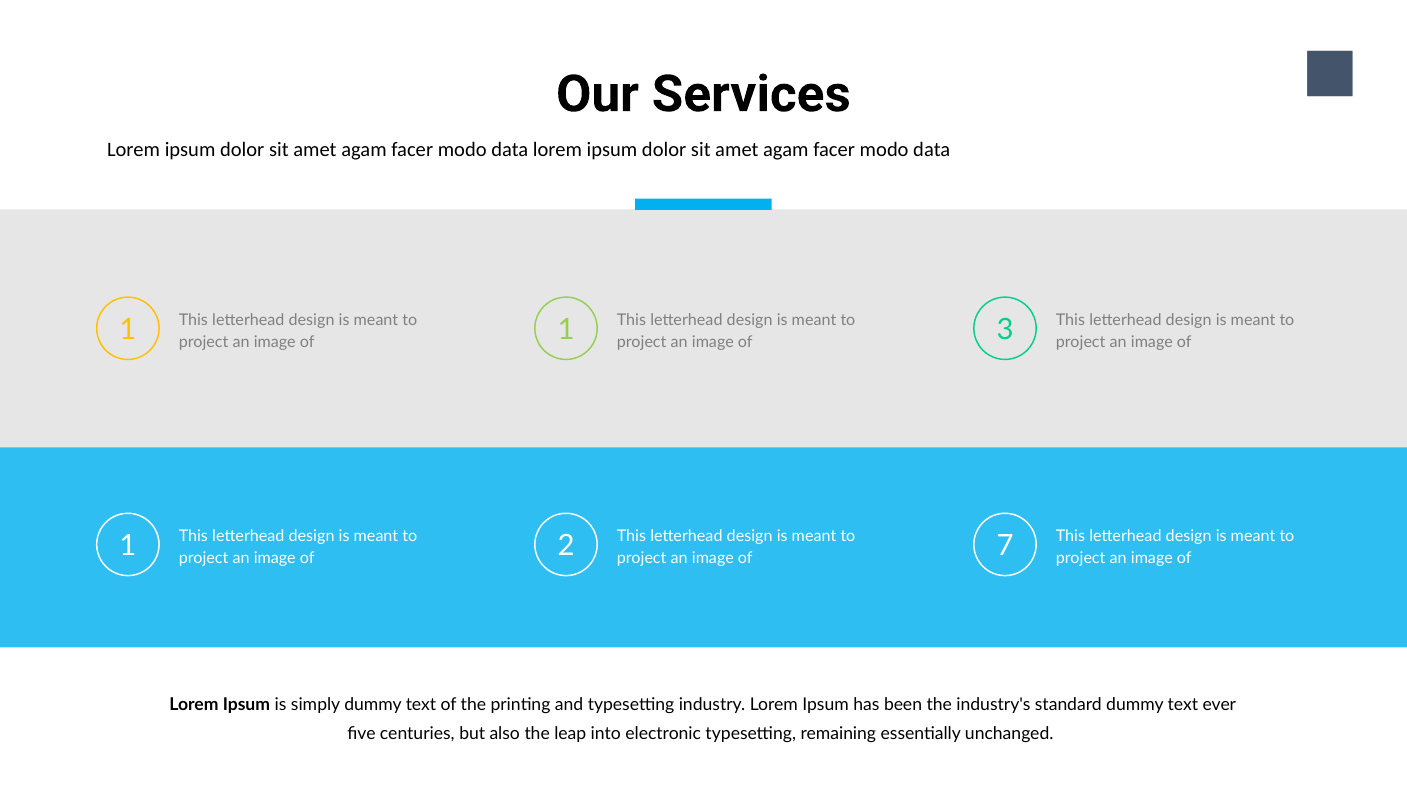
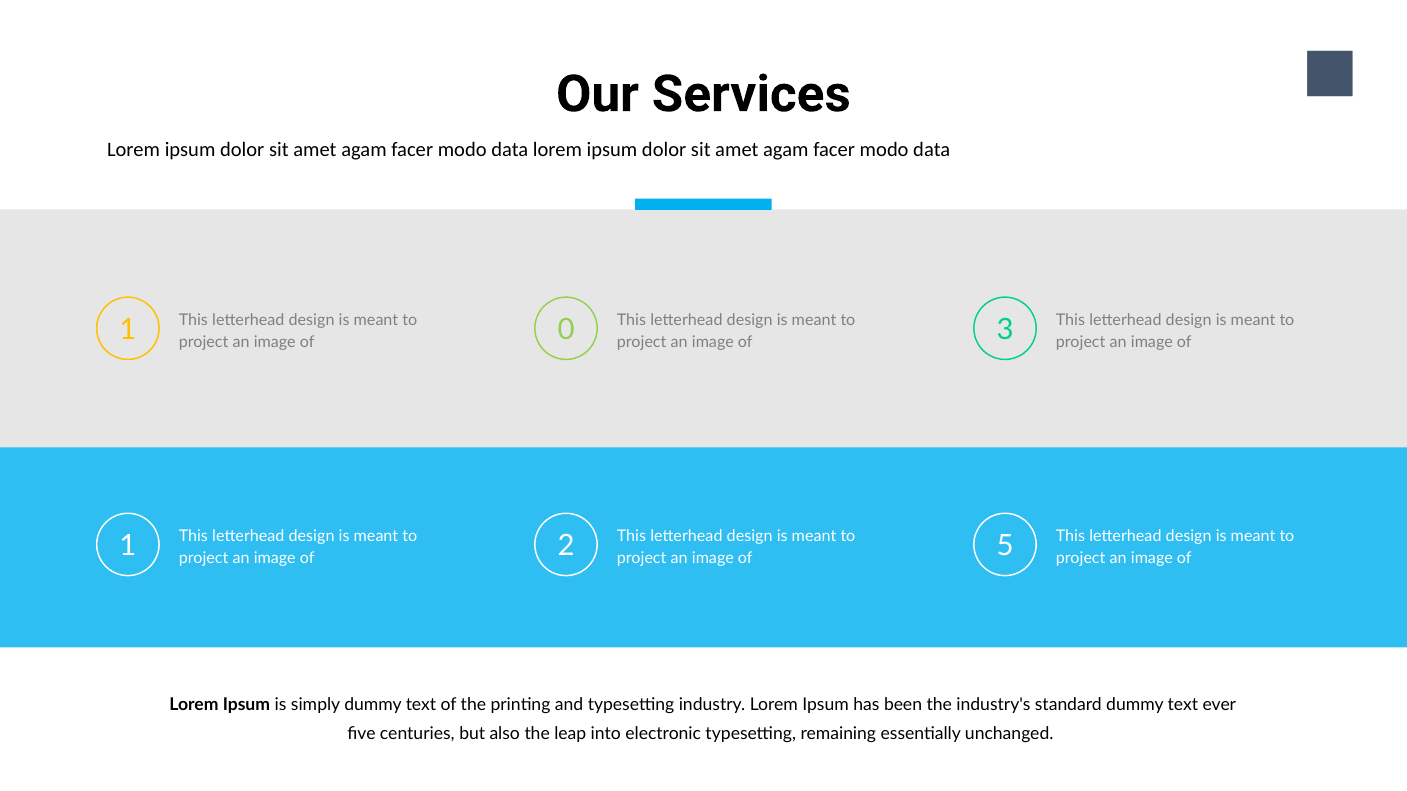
1 at (566, 330): 1 -> 0
of 7: 7 -> 5
